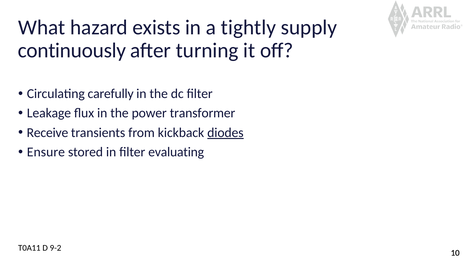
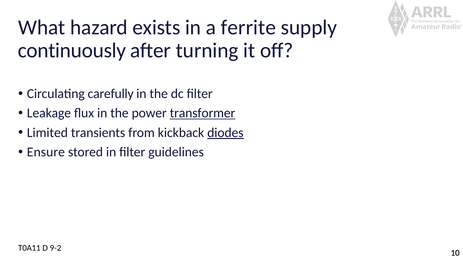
tightly: tightly -> ferrite
transformer underline: none -> present
Receive: Receive -> Limited
evaluating: evaluating -> guidelines
